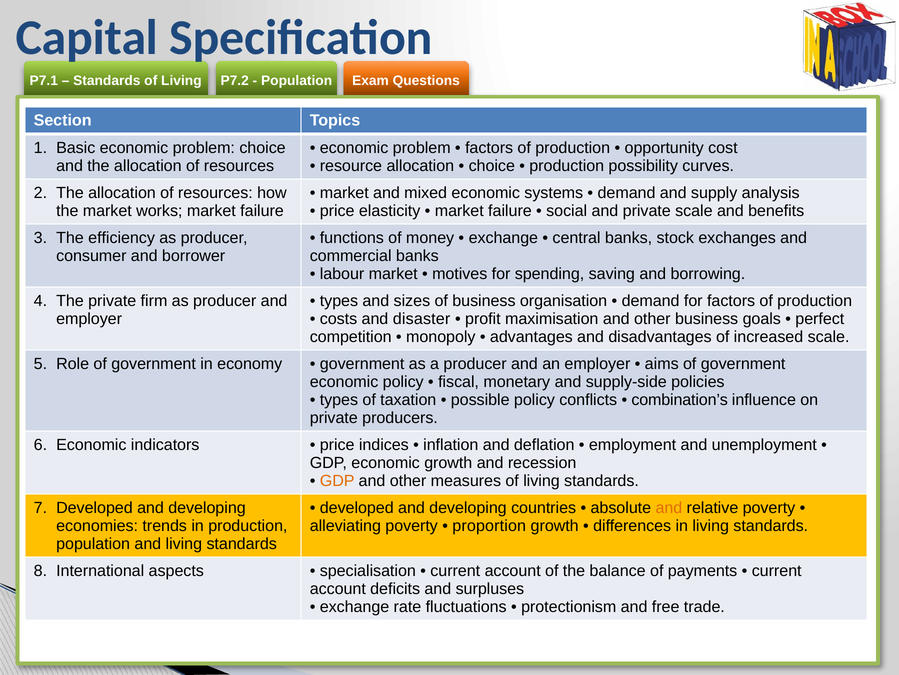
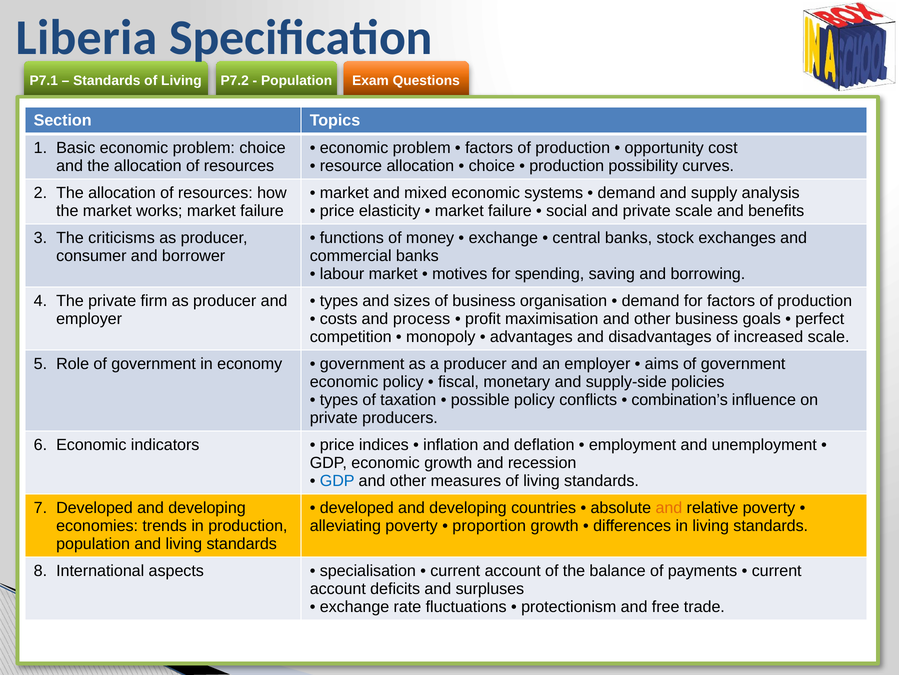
Capital: Capital -> Liberia
efficiency: efficiency -> criticisms
disaster: disaster -> process
GDP at (337, 480) colour: orange -> blue
